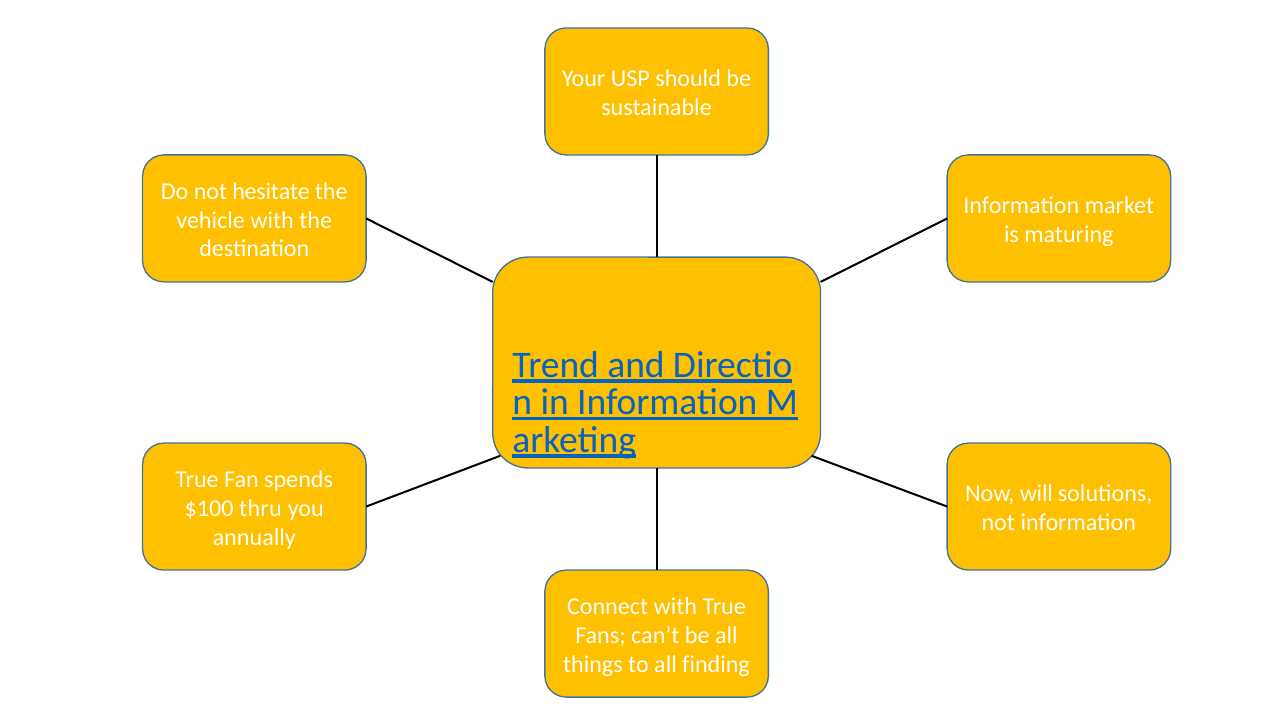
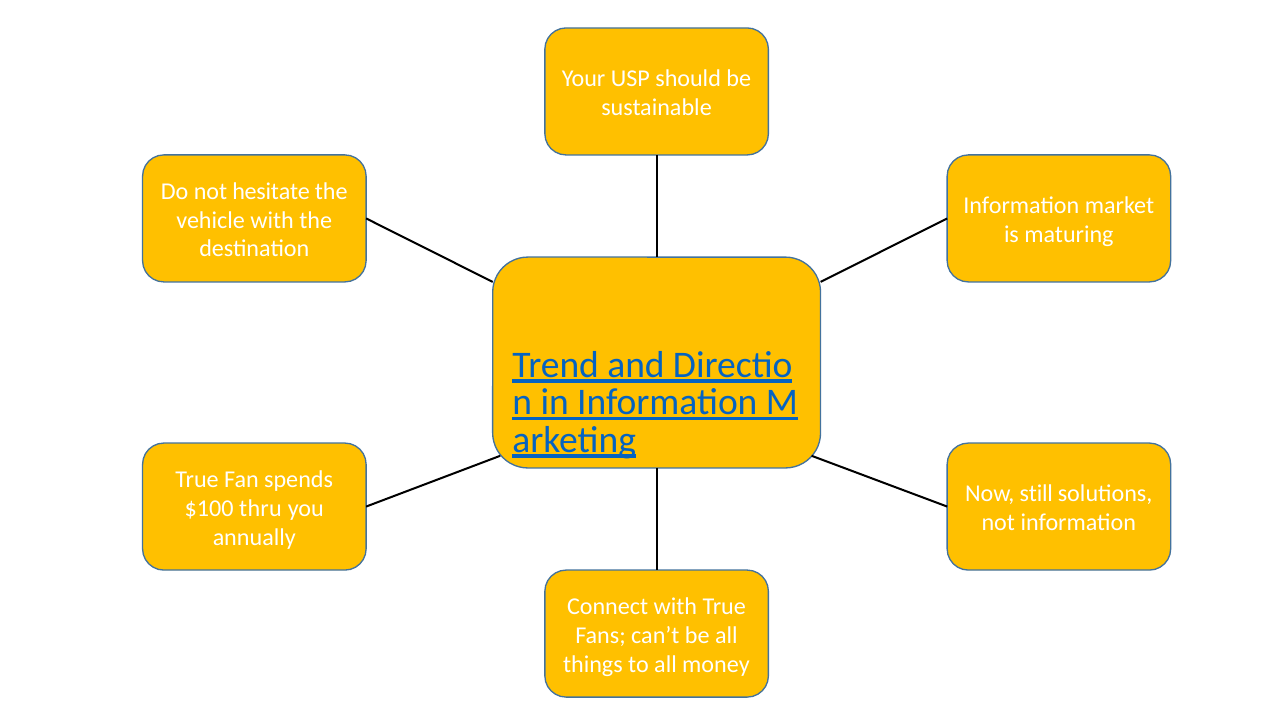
will: will -> still
finding: finding -> money
